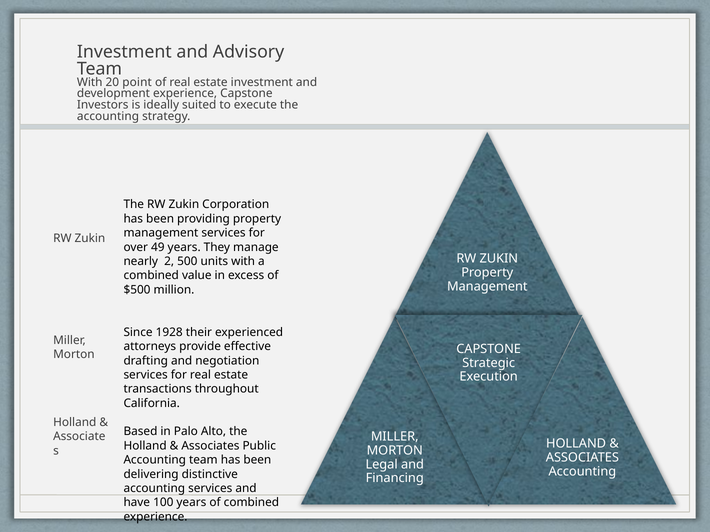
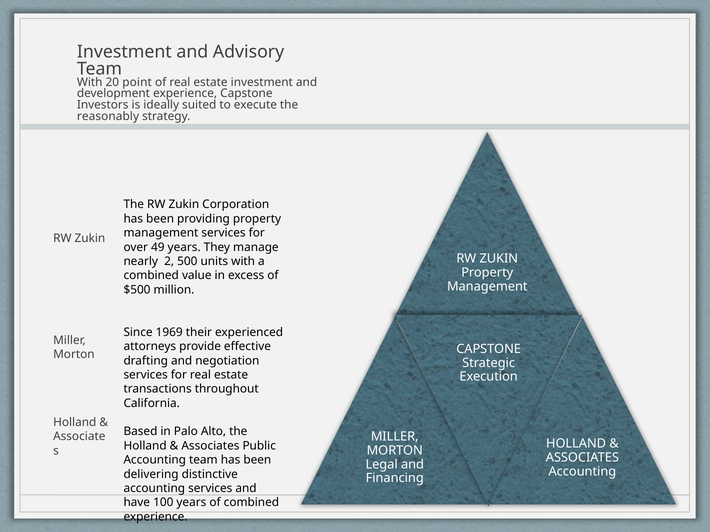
accounting at (108, 116): accounting -> reasonably
1928: 1928 -> 1969
